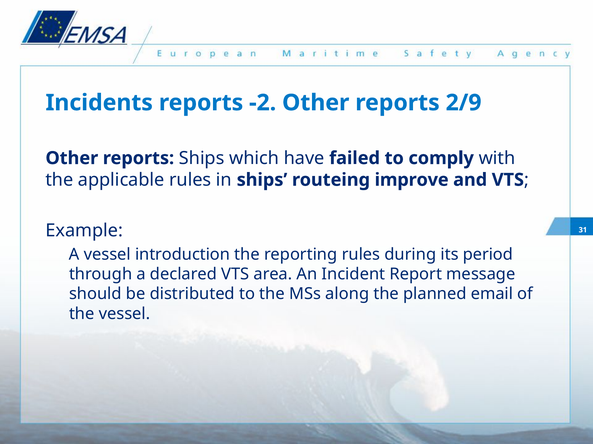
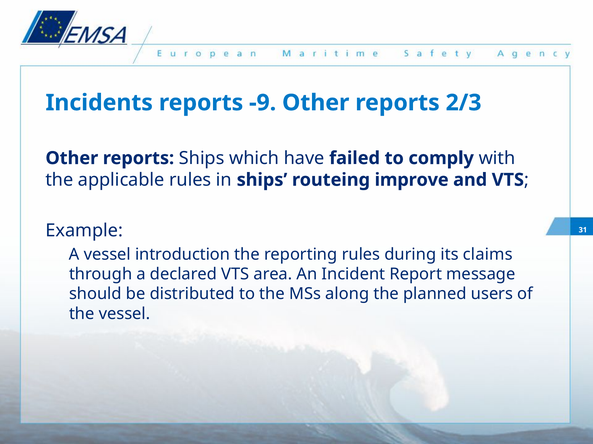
-2: -2 -> -9
2/9: 2/9 -> 2/3
period: period -> claims
email: email -> users
